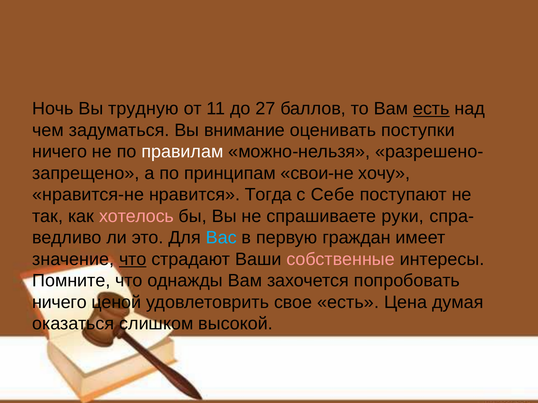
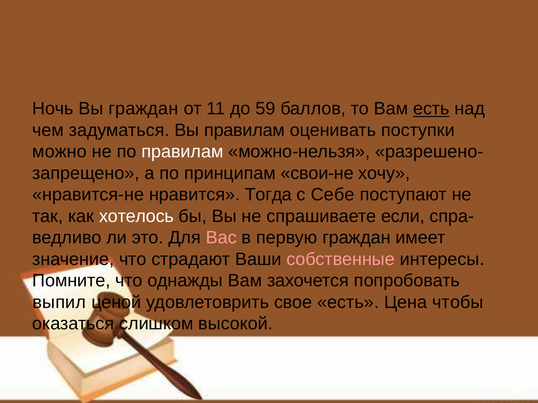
Вы трудную: трудную -> граждан
27: 27 -> 59
Вы внимание: внимание -> правилам
ничего at (60, 152): ничего -> можно
хотелось colour: pink -> white
руки: руки -> если
Вас colour: light blue -> pink
что at (133, 259) underline: present -> none
ничего at (59, 303): ничего -> выпил
думая: думая -> чтобы
